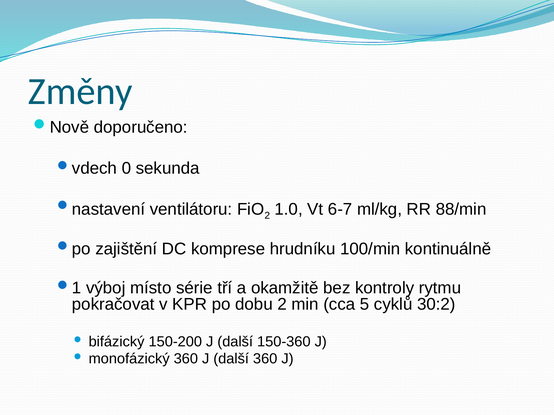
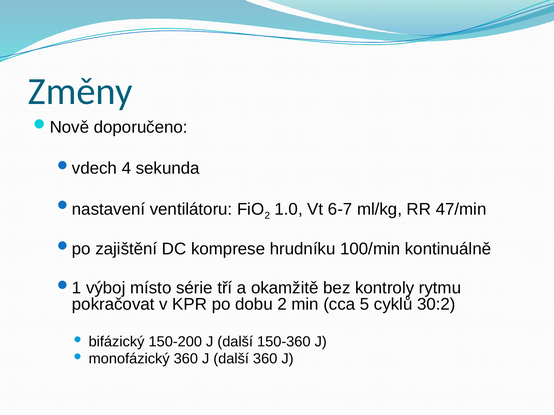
0: 0 -> 4
88/min: 88/min -> 47/min
